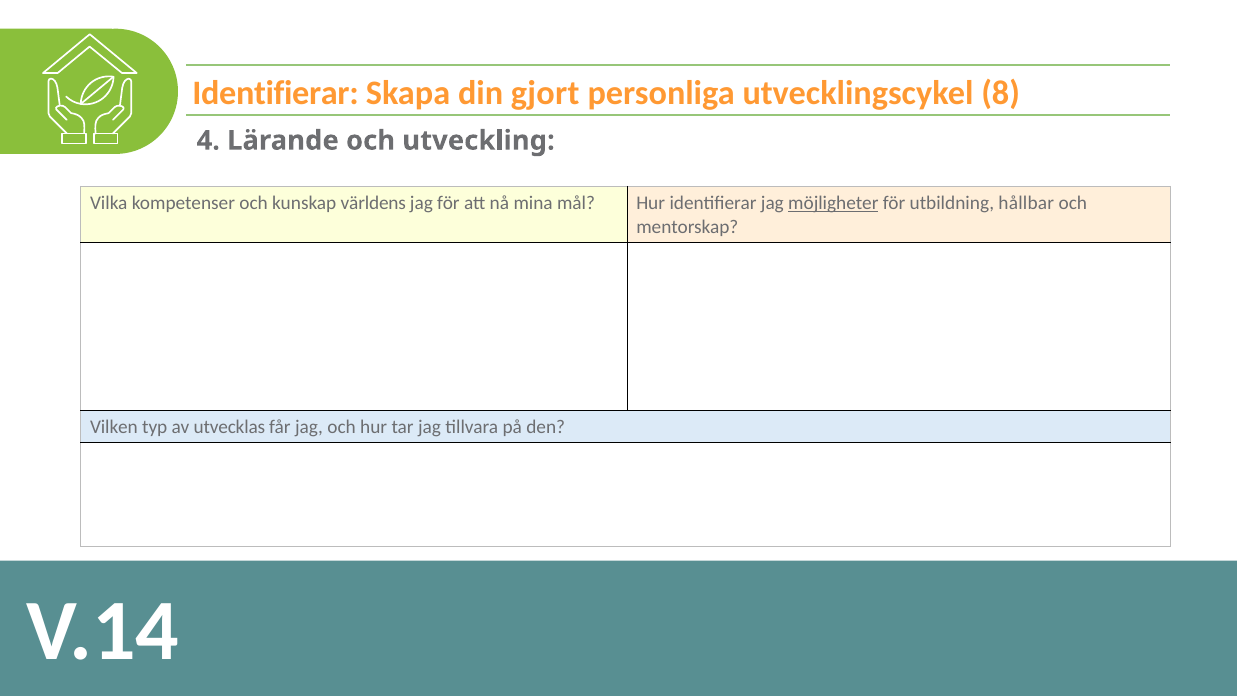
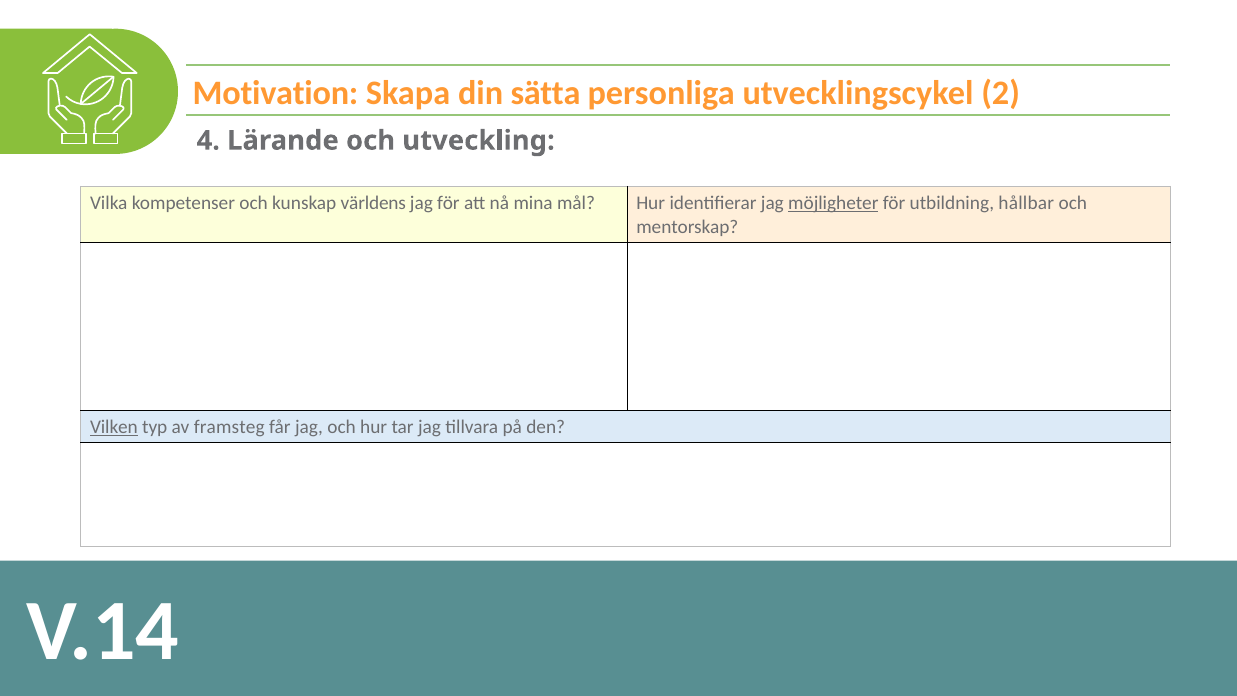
Identifierar at (276, 93): Identifierar -> Motivation
gjort: gjort -> sätta
8: 8 -> 2
Vilken underline: none -> present
utvecklas: utvecklas -> framsteg
